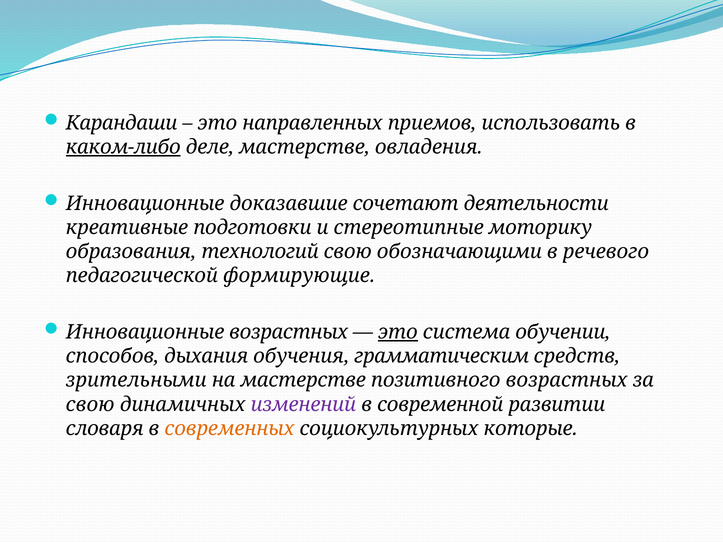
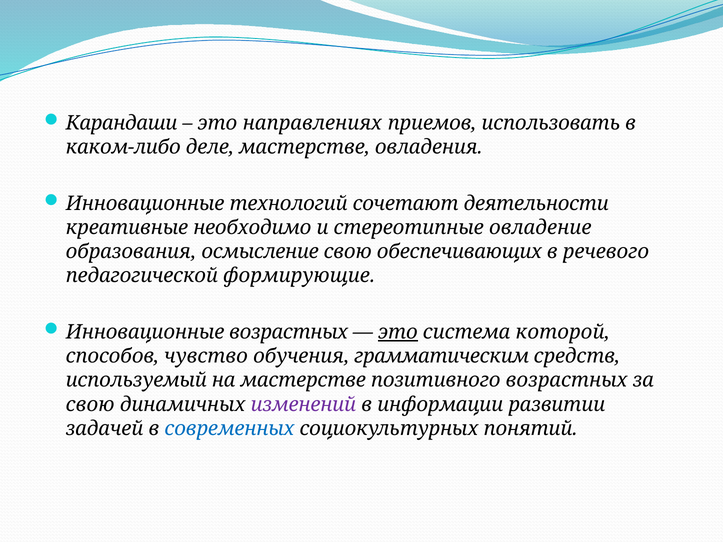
направленных: направленных -> направлениях
каком-либо underline: present -> none
доказавшие: доказавшие -> технологий
подготовки: подготовки -> необходимо
моторику: моторику -> овладение
технологий: технологий -> осмысление
обозначающими: обозначающими -> обеспечивающих
обучении: обучении -> которой
дыхания: дыхания -> чувство
зрительными: зрительными -> используемый
современной: современной -> информации
словаря: словаря -> задачей
современных colour: orange -> blue
которые: которые -> понятий
